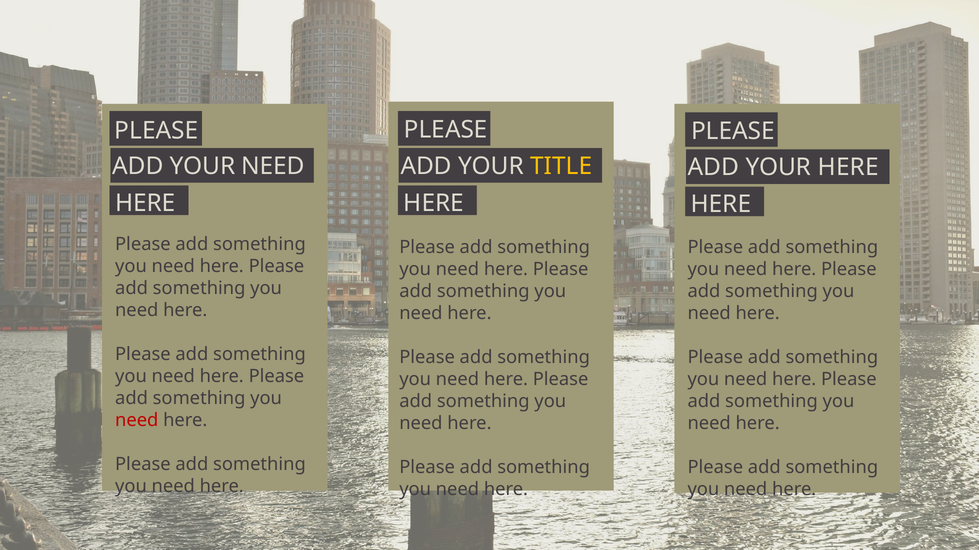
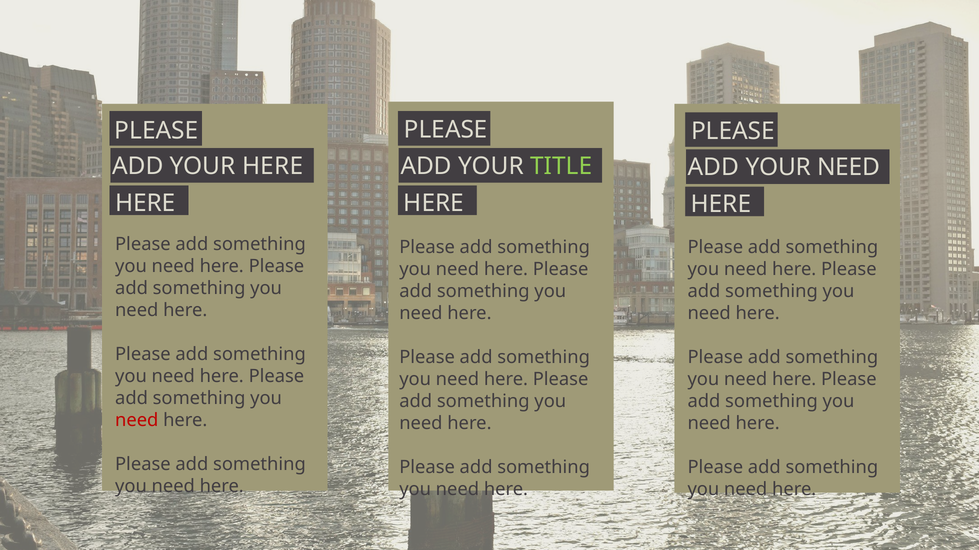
YOUR NEED: NEED -> HERE
TITLE colour: yellow -> light green
YOUR HERE: HERE -> NEED
